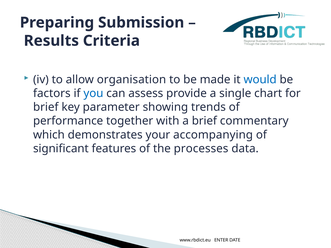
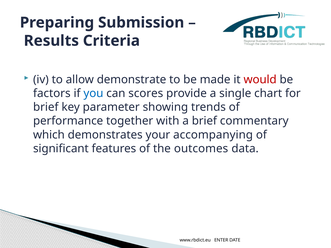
organisation: organisation -> demonstrate
would colour: blue -> red
assess: assess -> scores
processes: processes -> outcomes
